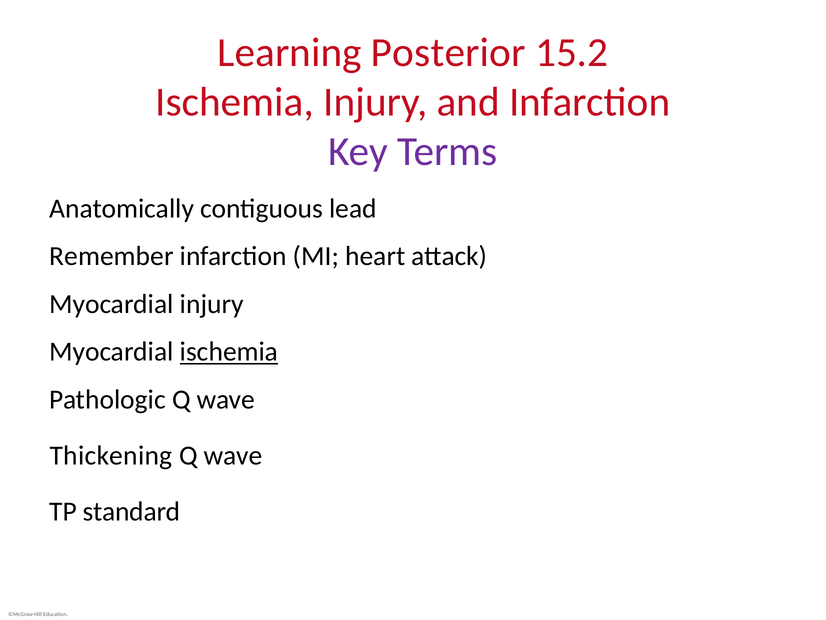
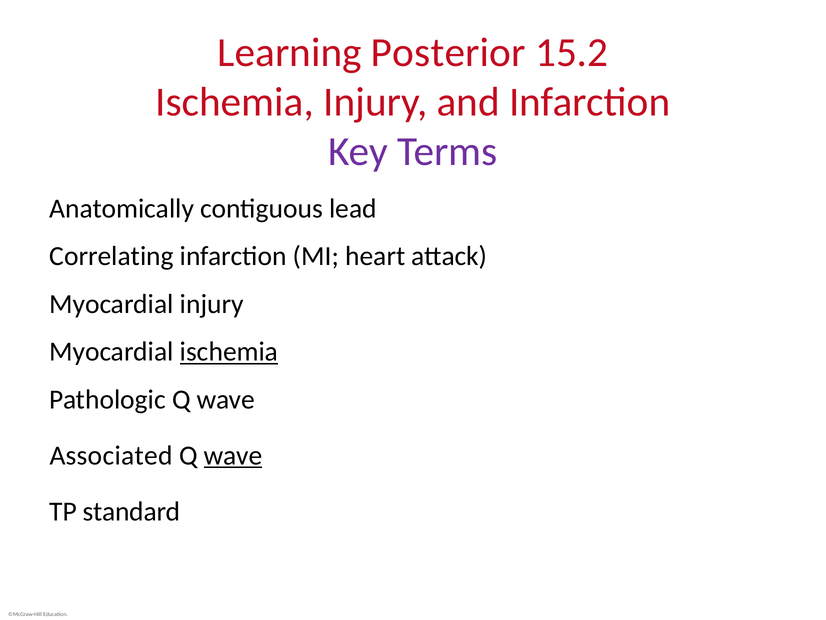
Remember: Remember -> Correlating
Thickening: Thickening -> Associated
wave at (233, 455) underline: none -> present
